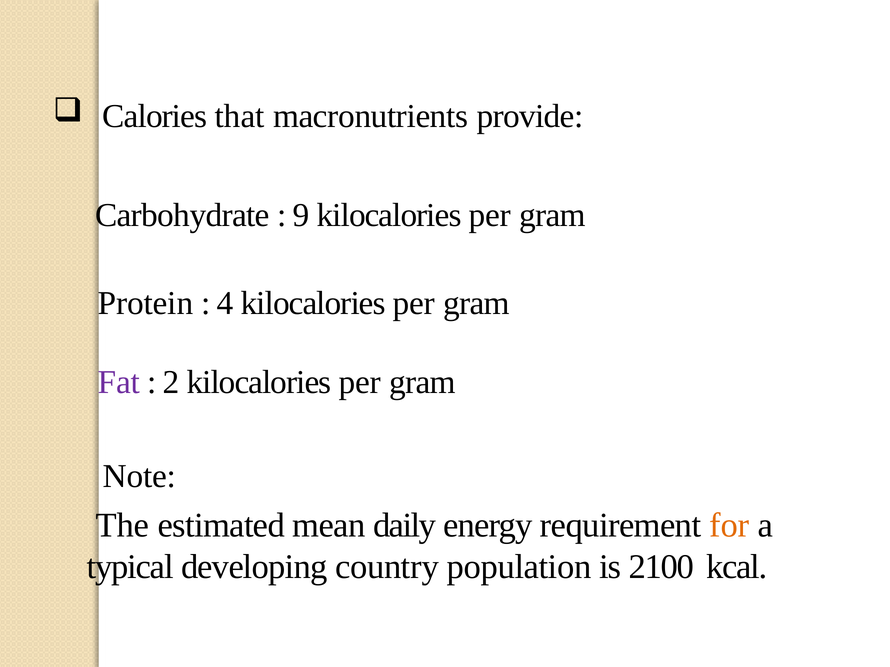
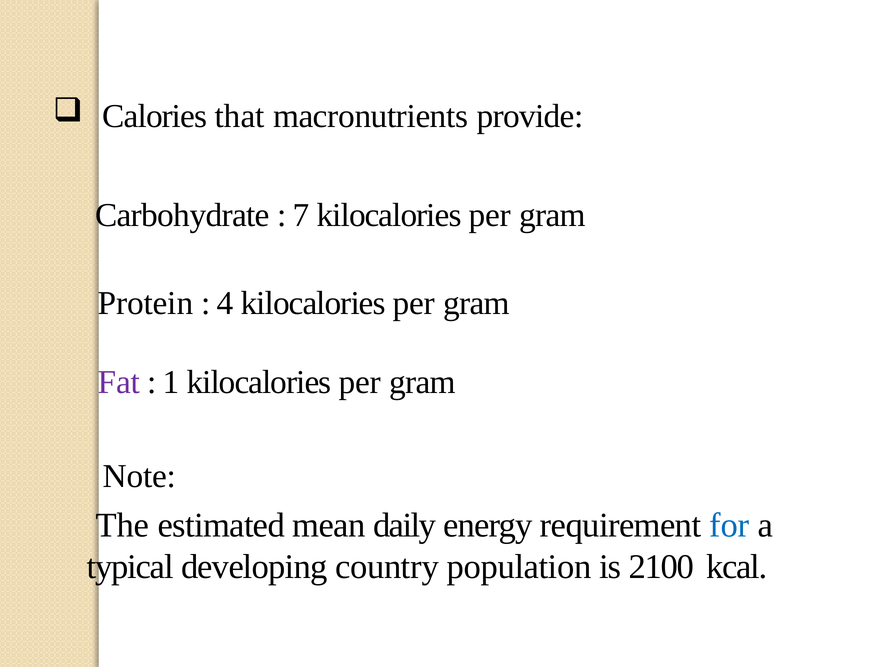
9: 9 -> 7
2: 2 -> 1
for colour: orange -> blue
